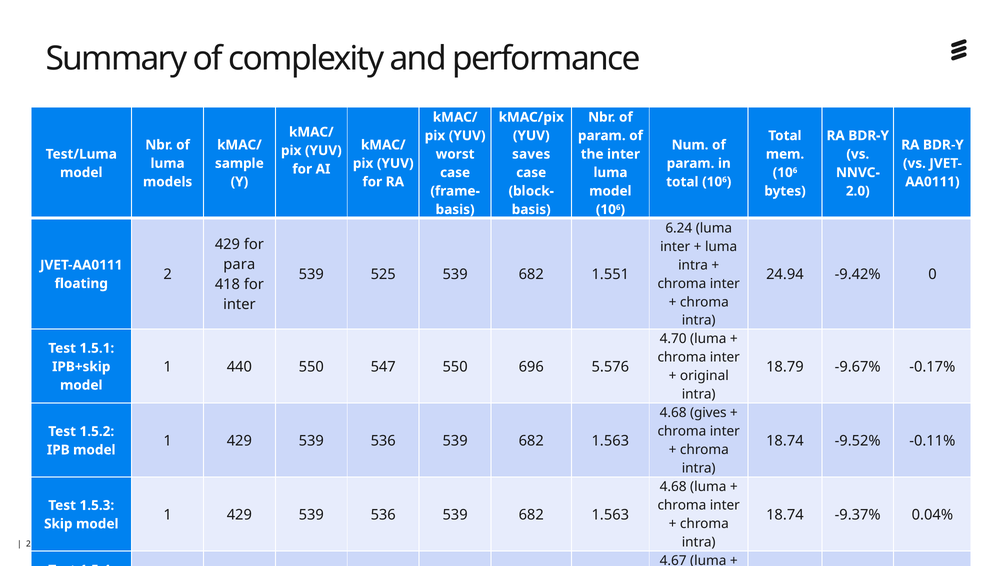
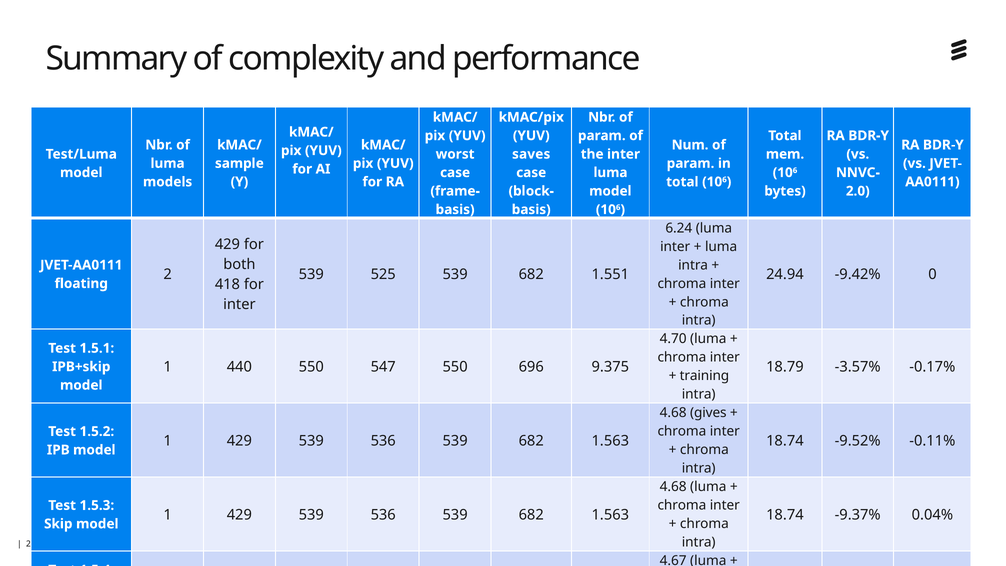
para: para -> both
5.576: 5.576 -> 9.375
-9.67%: -9.67% -> -3.57%
original at (704, 376): original -> training
